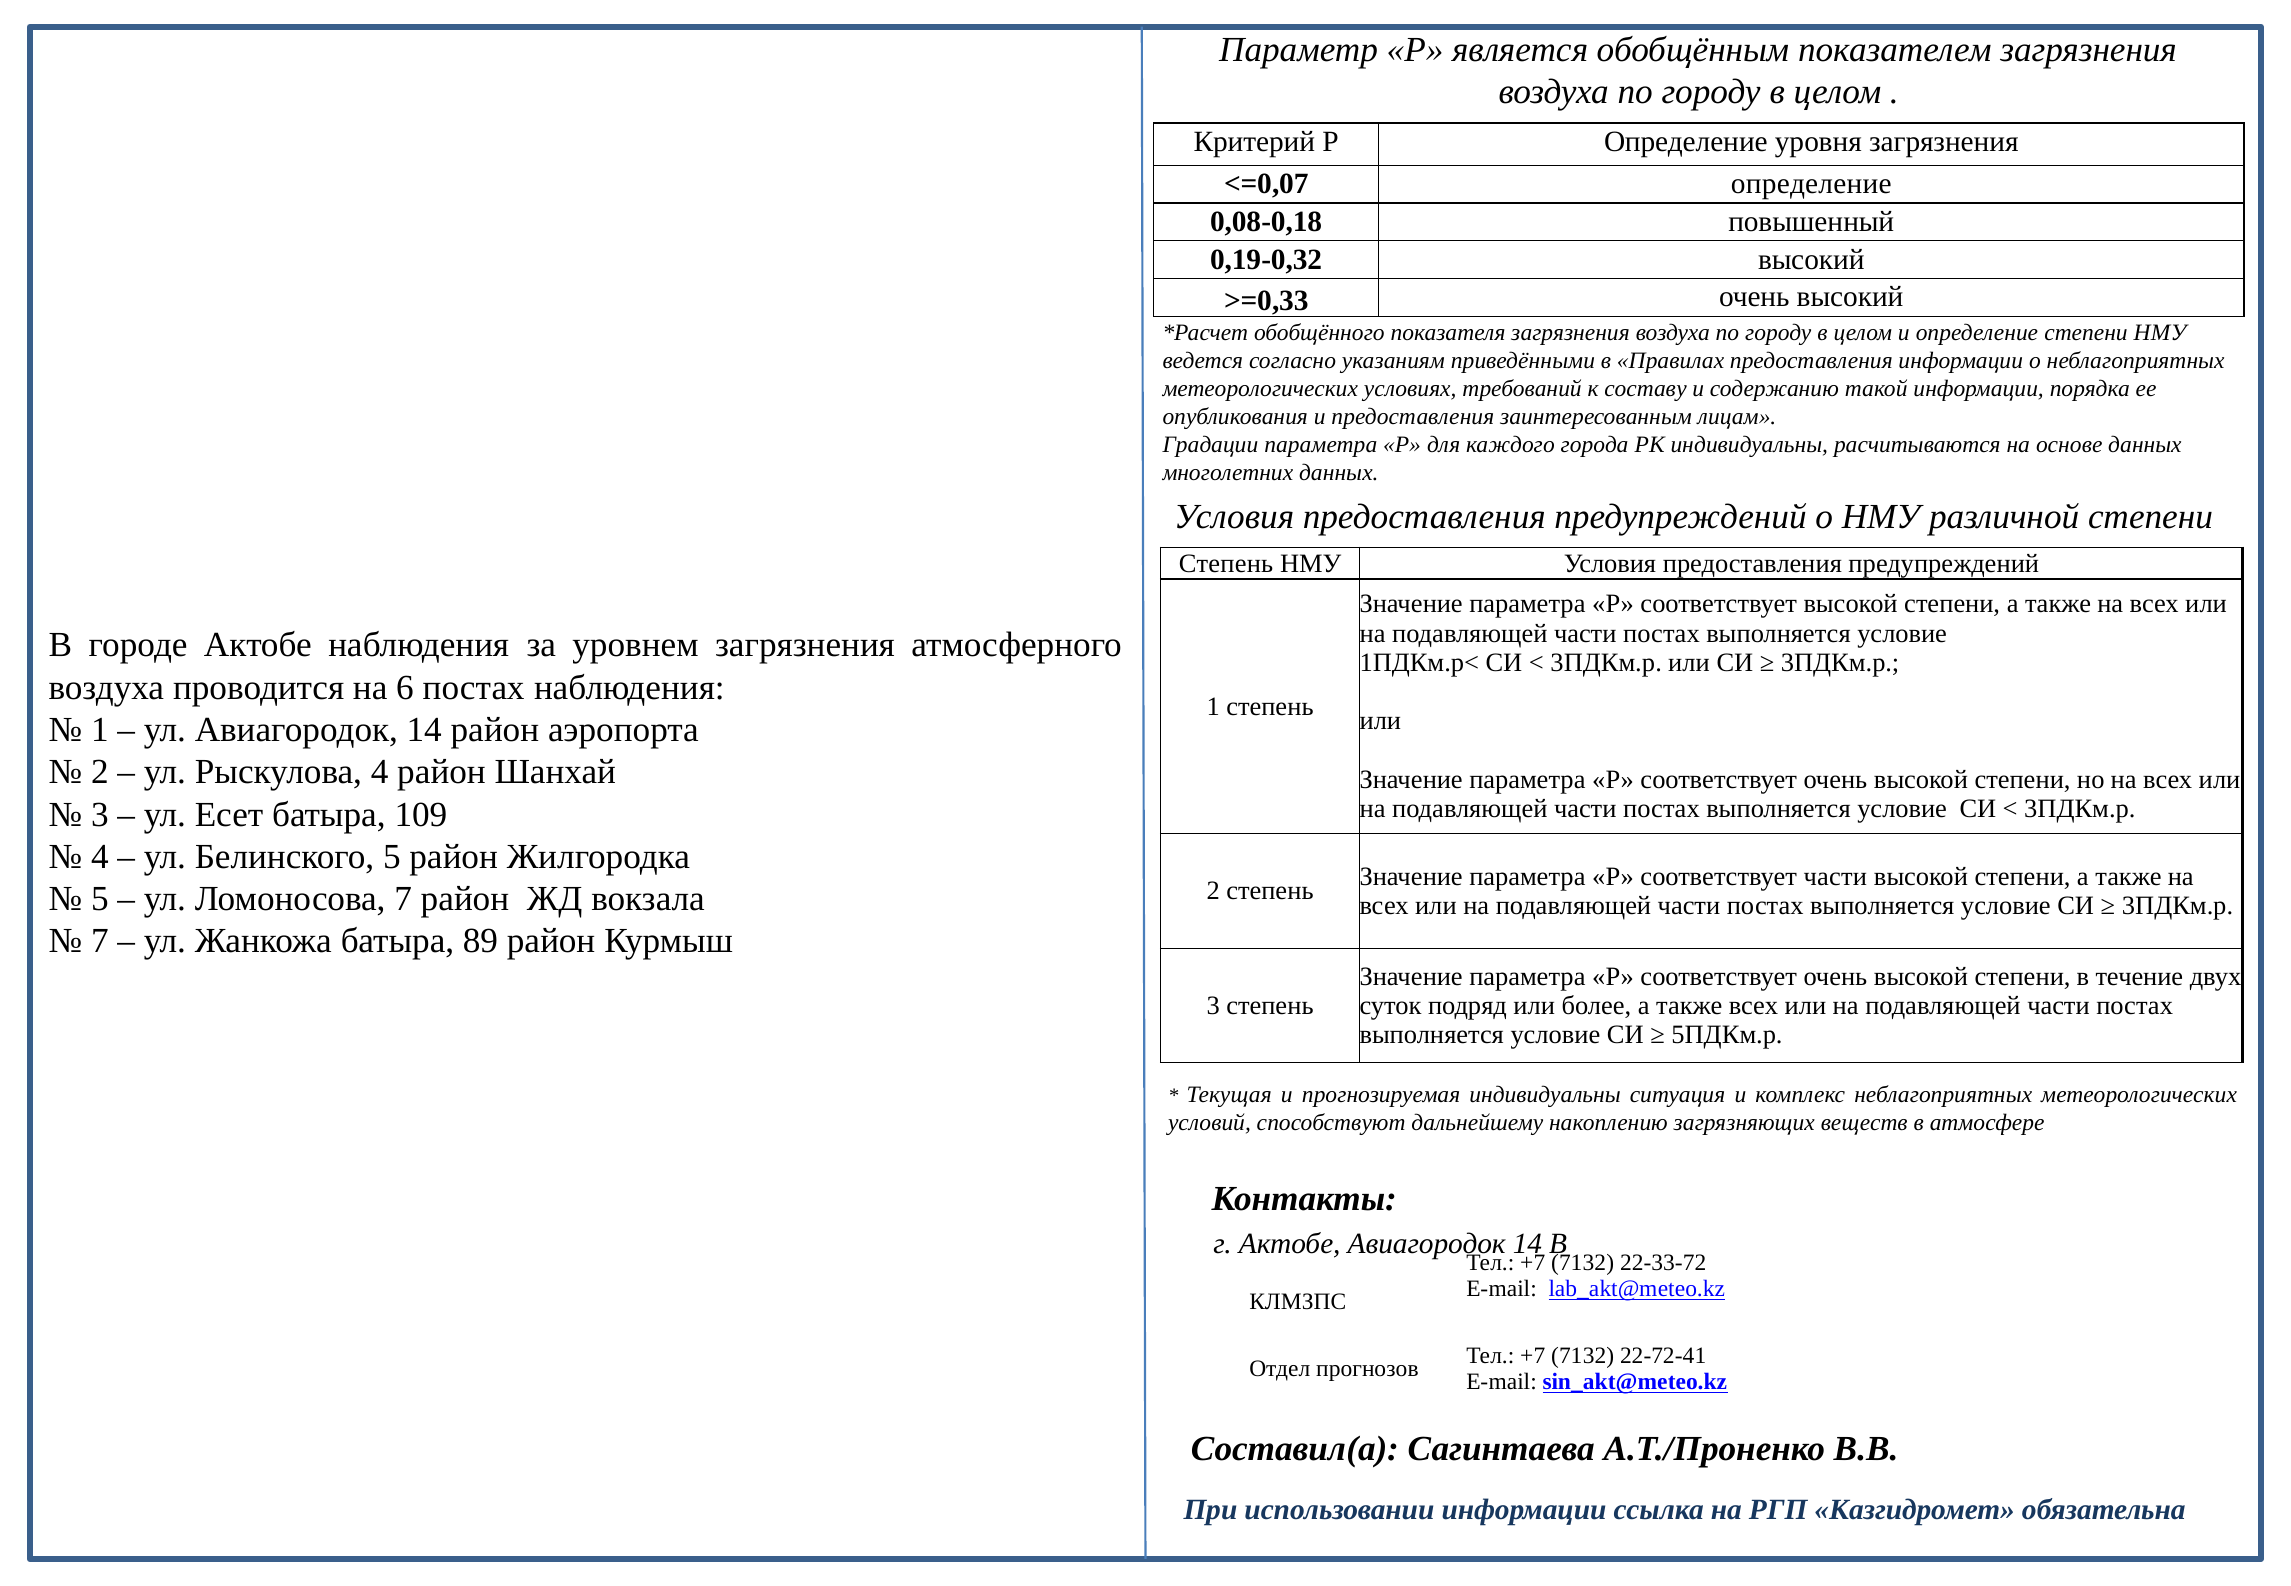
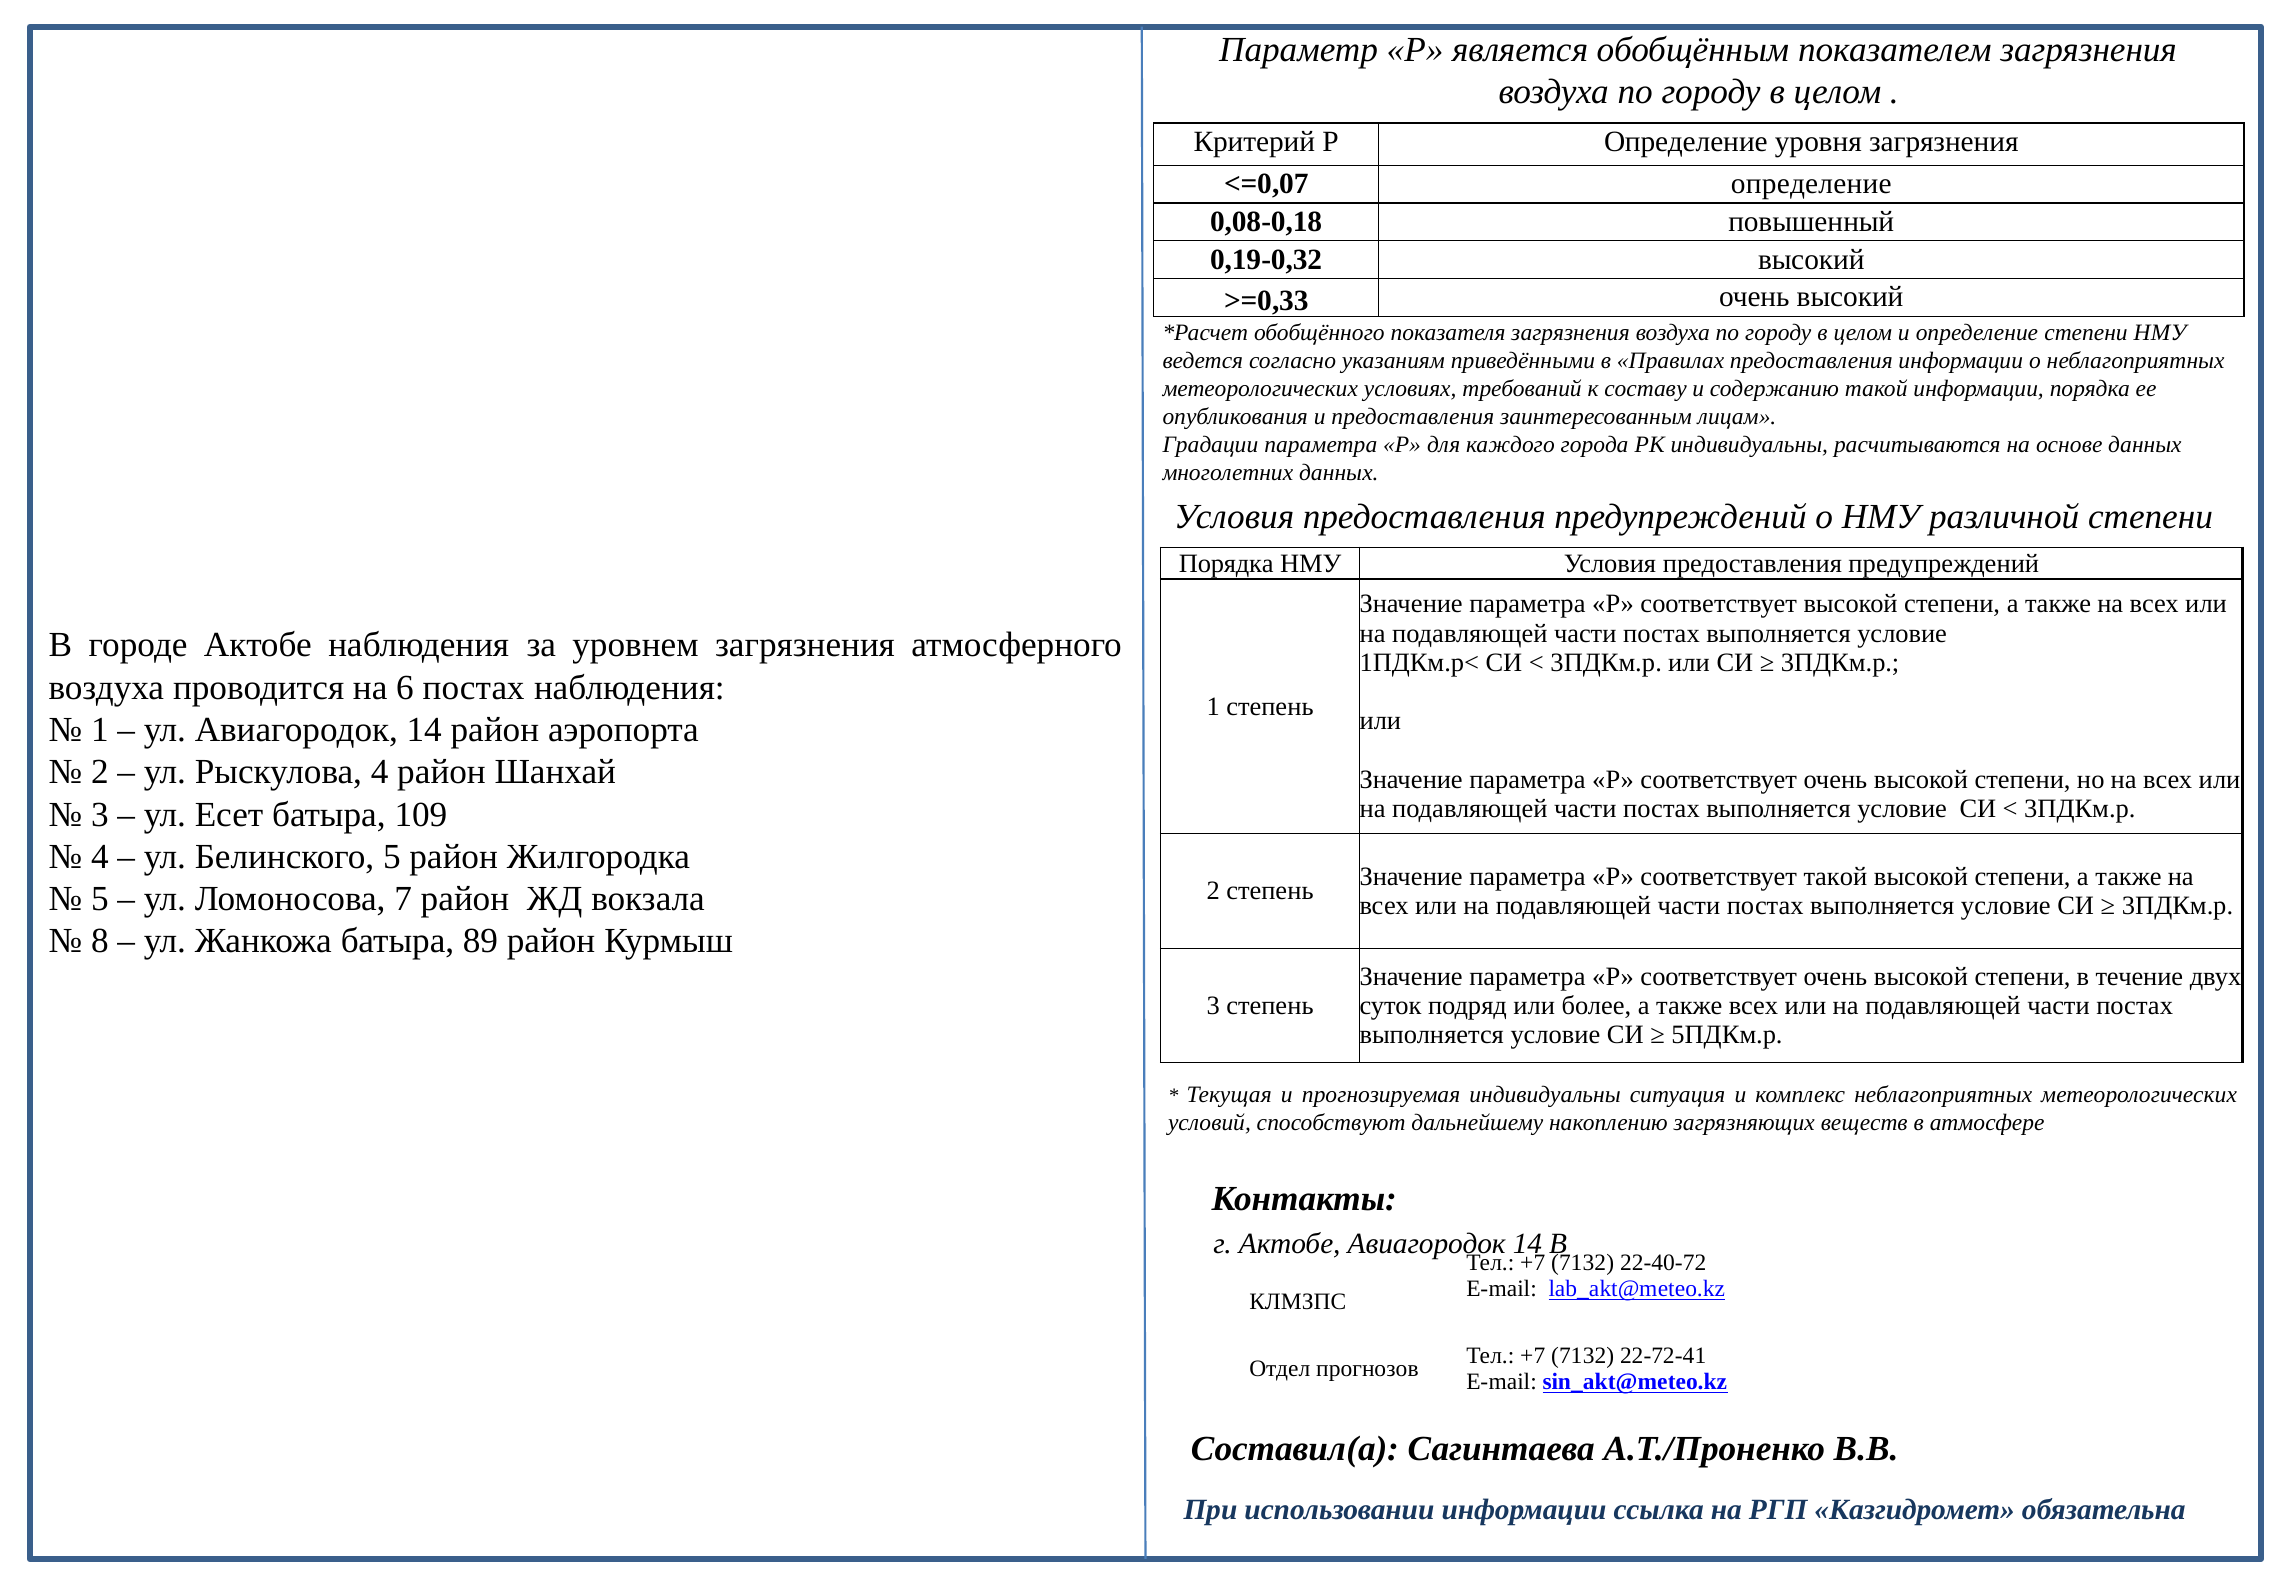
Степень at (1226, 563): Степень -> Порядка
соответствует части: части -> такой
7 at (100, 941): 7 -> 8
22-33-72: 22-33-72 -> 22-40-72
